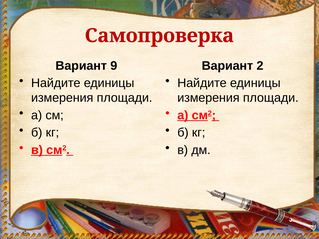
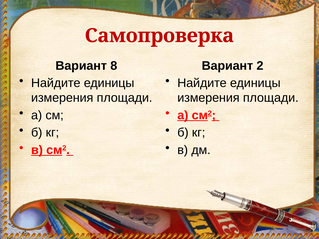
9: 9 -> 8
